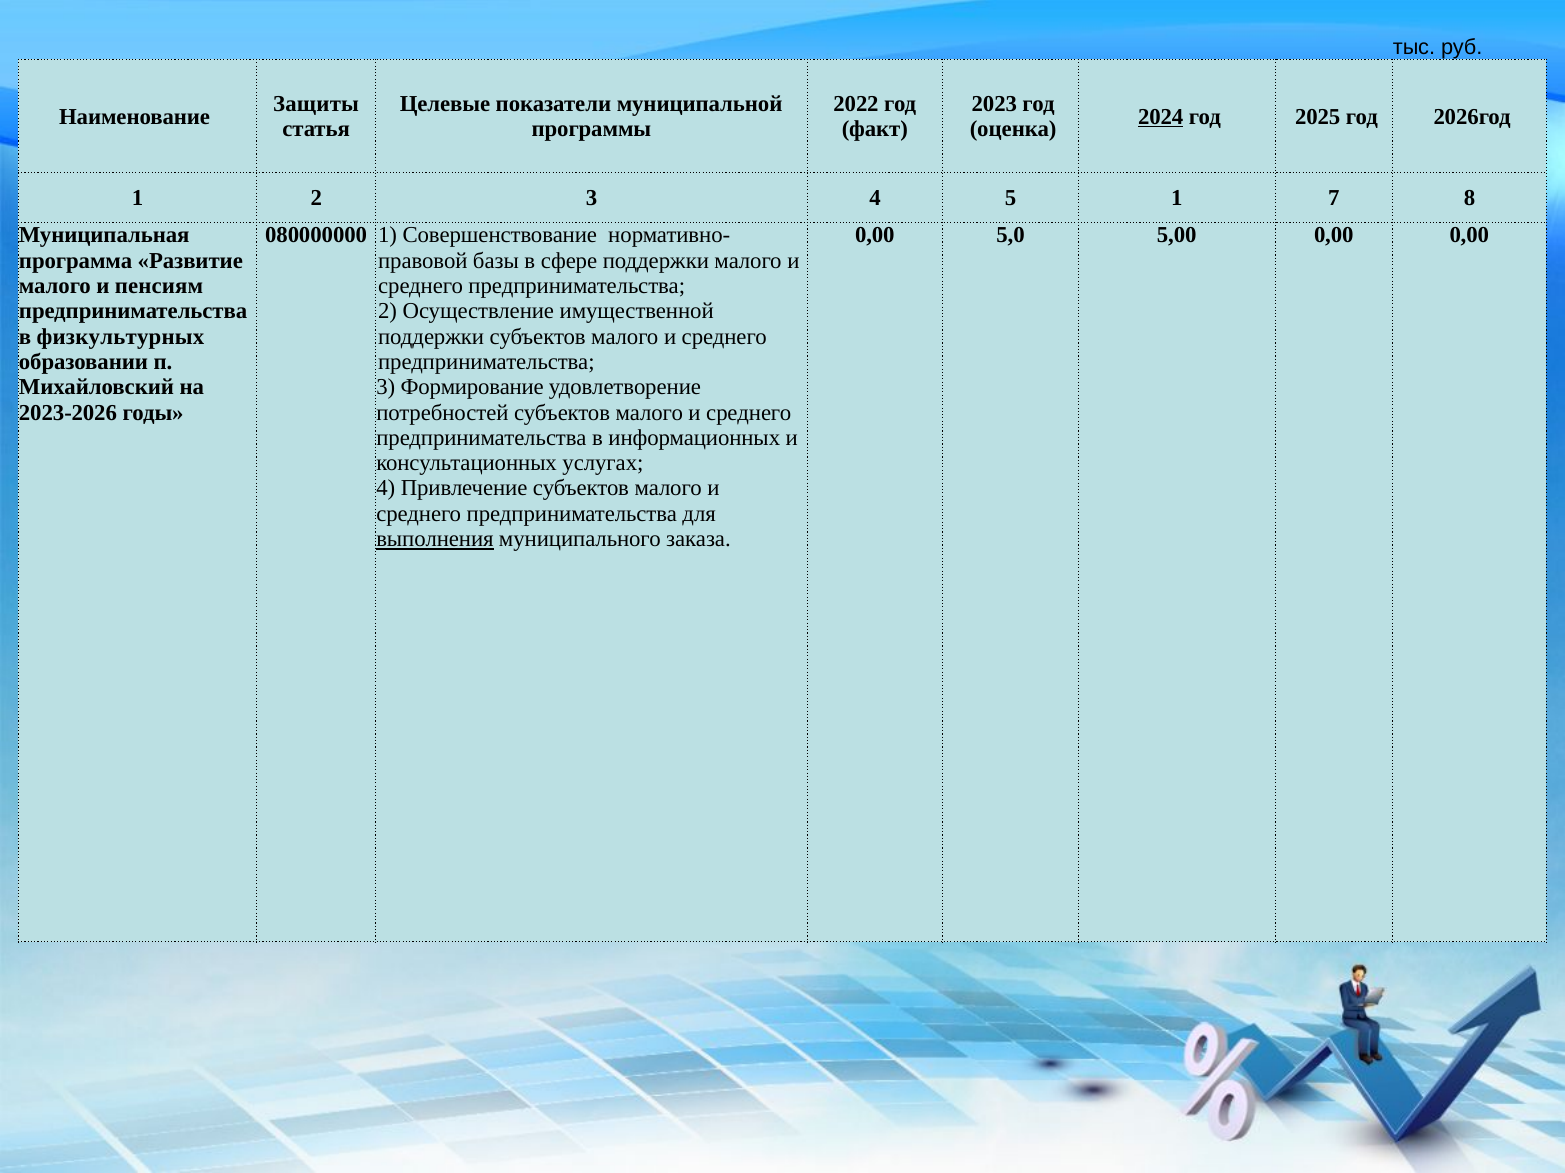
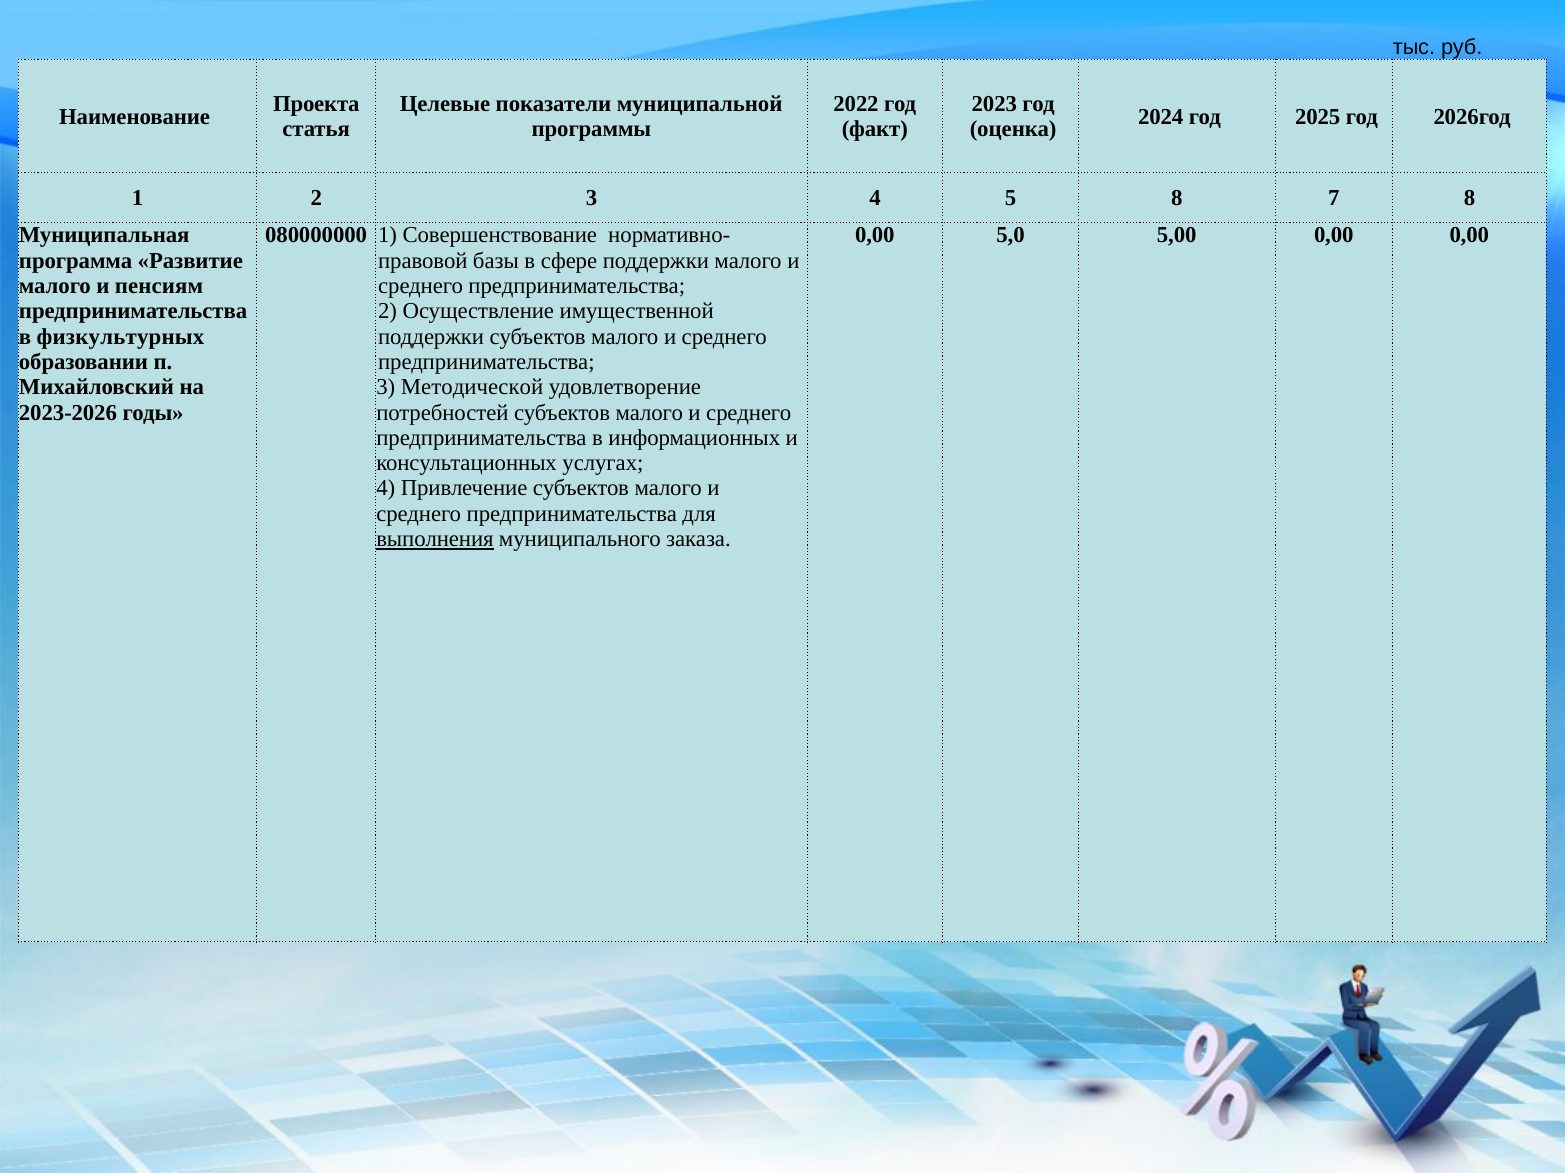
Защиты: Защиты -> Проекта
2024 underline: present -> none
5 1: 1 -> 8
Формирование: Формирование -> Методической
